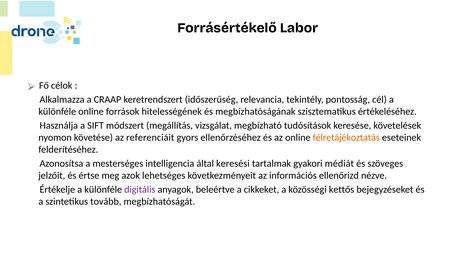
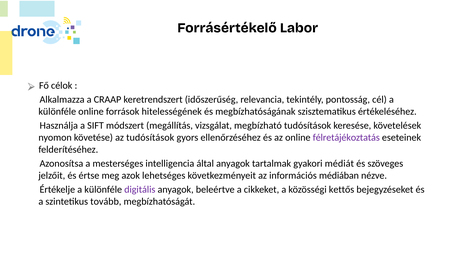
az referenciáit: referenciáit -> tudósítások
félretájékoztatás colour: orange -> purple
által keresési: keresési -> anyagok
ellenőrizd: ellenőrizd -> médiában
